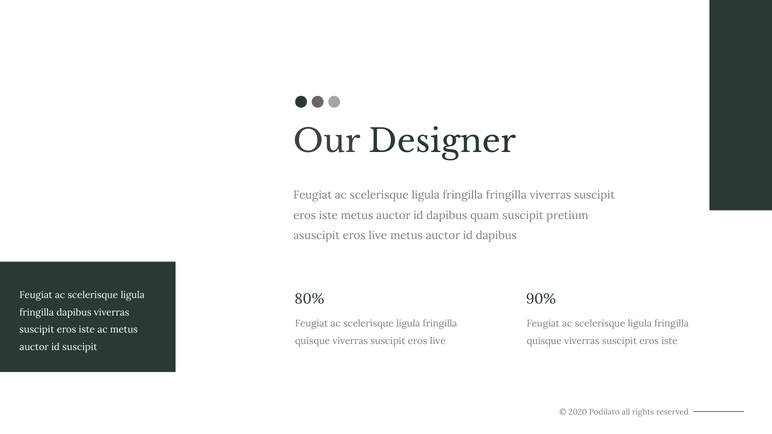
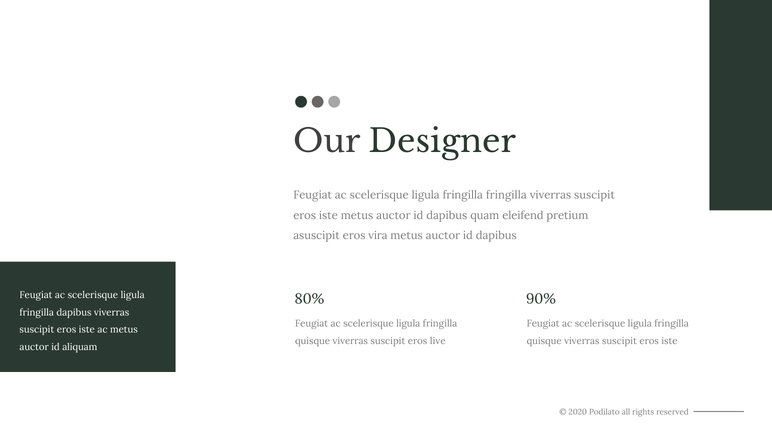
quam suscipit: suscipit -> eleifend
asuscipit eros live: live -> vira
id suscipit: suscipit -> aliquam
